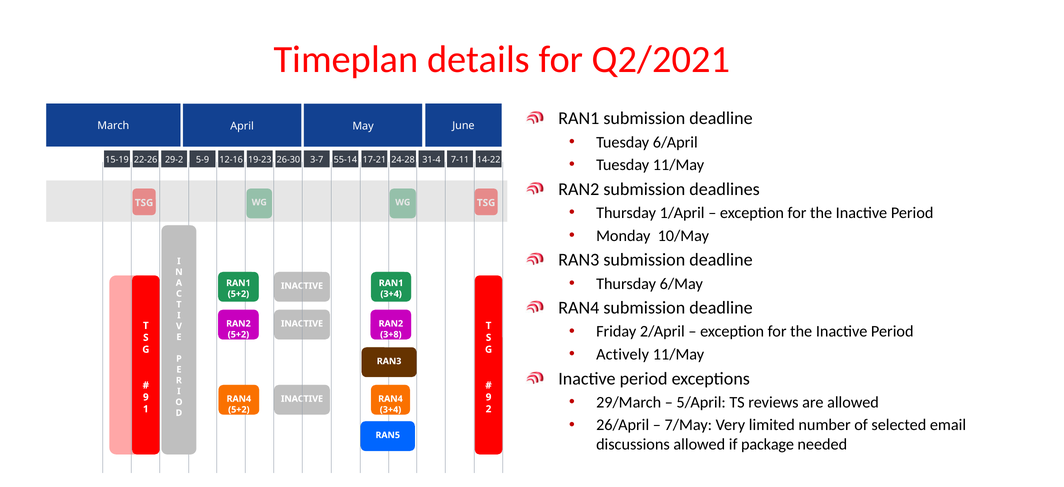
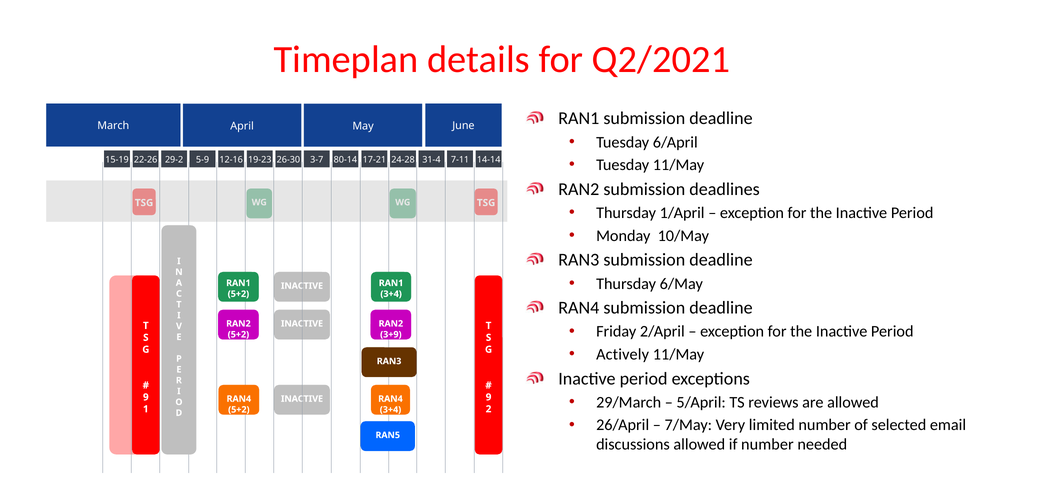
55-14: 55-14 -> 80-14
14-22: 14-22 -> 14-14
3+8: 3+8 -> 3+9
if package: package -> number
